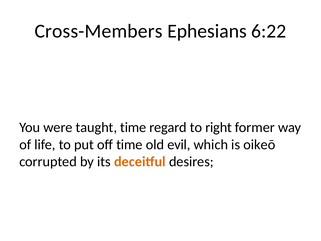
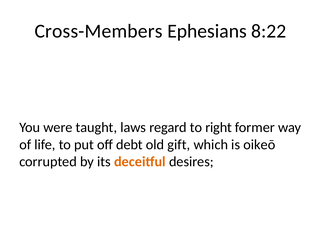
6:22: 6:22 -> 8:22
taught time: time -> laws
off time: time -> debt
evil: evil -> gift
